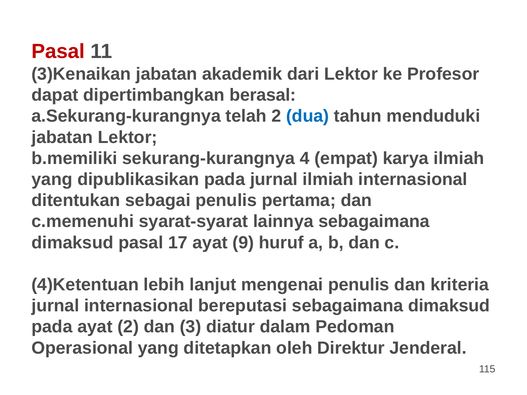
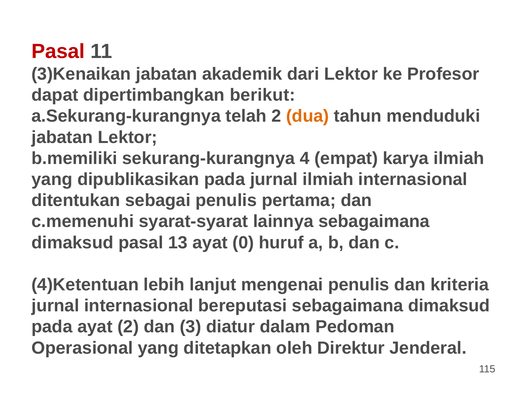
berasal: berasal -> berikut
dua colour: blue -> orange
17: 17 -> 13
9: 9 -> 0
